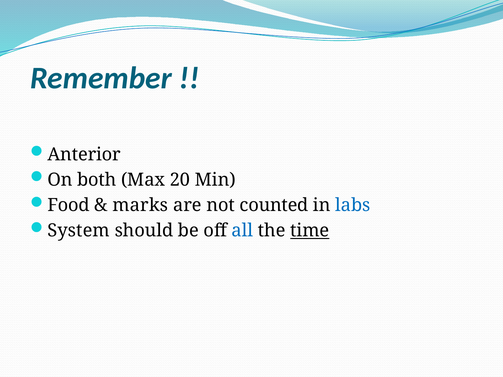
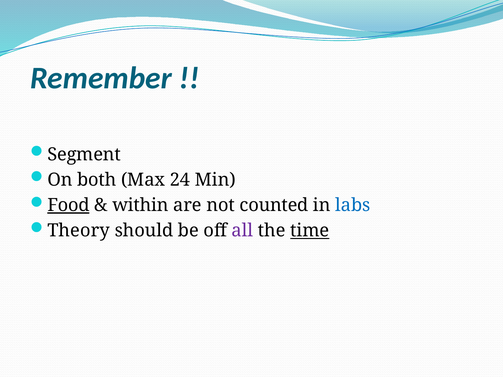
Anterior: Anterior -> Segment
20: 20 -> 24
Food underline: none -> present
marks: marks -> within
System: System -> Theory
all colour: blue -> purple
